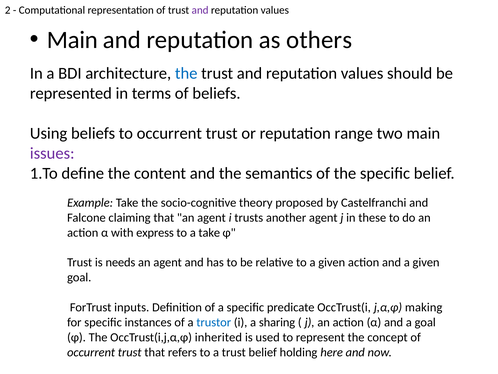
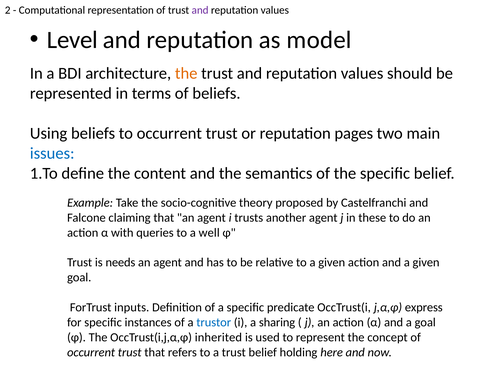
Main at (72, 40): Main -> Level
others: others -> model
the at (186, 73) colour: blue -> orange
range: range -> pages
issues colour: purple -> blue
express: express -> queries
a take: take -> well
making: making -> express
